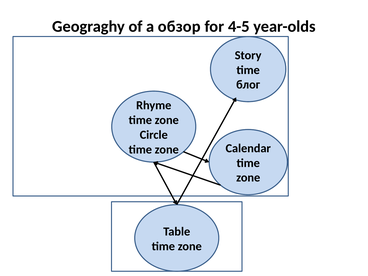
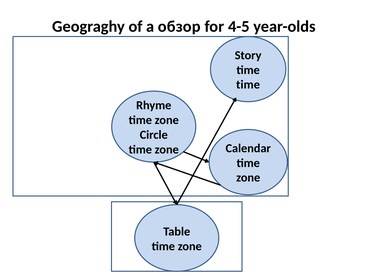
блог at (248, 85): блог -> time
